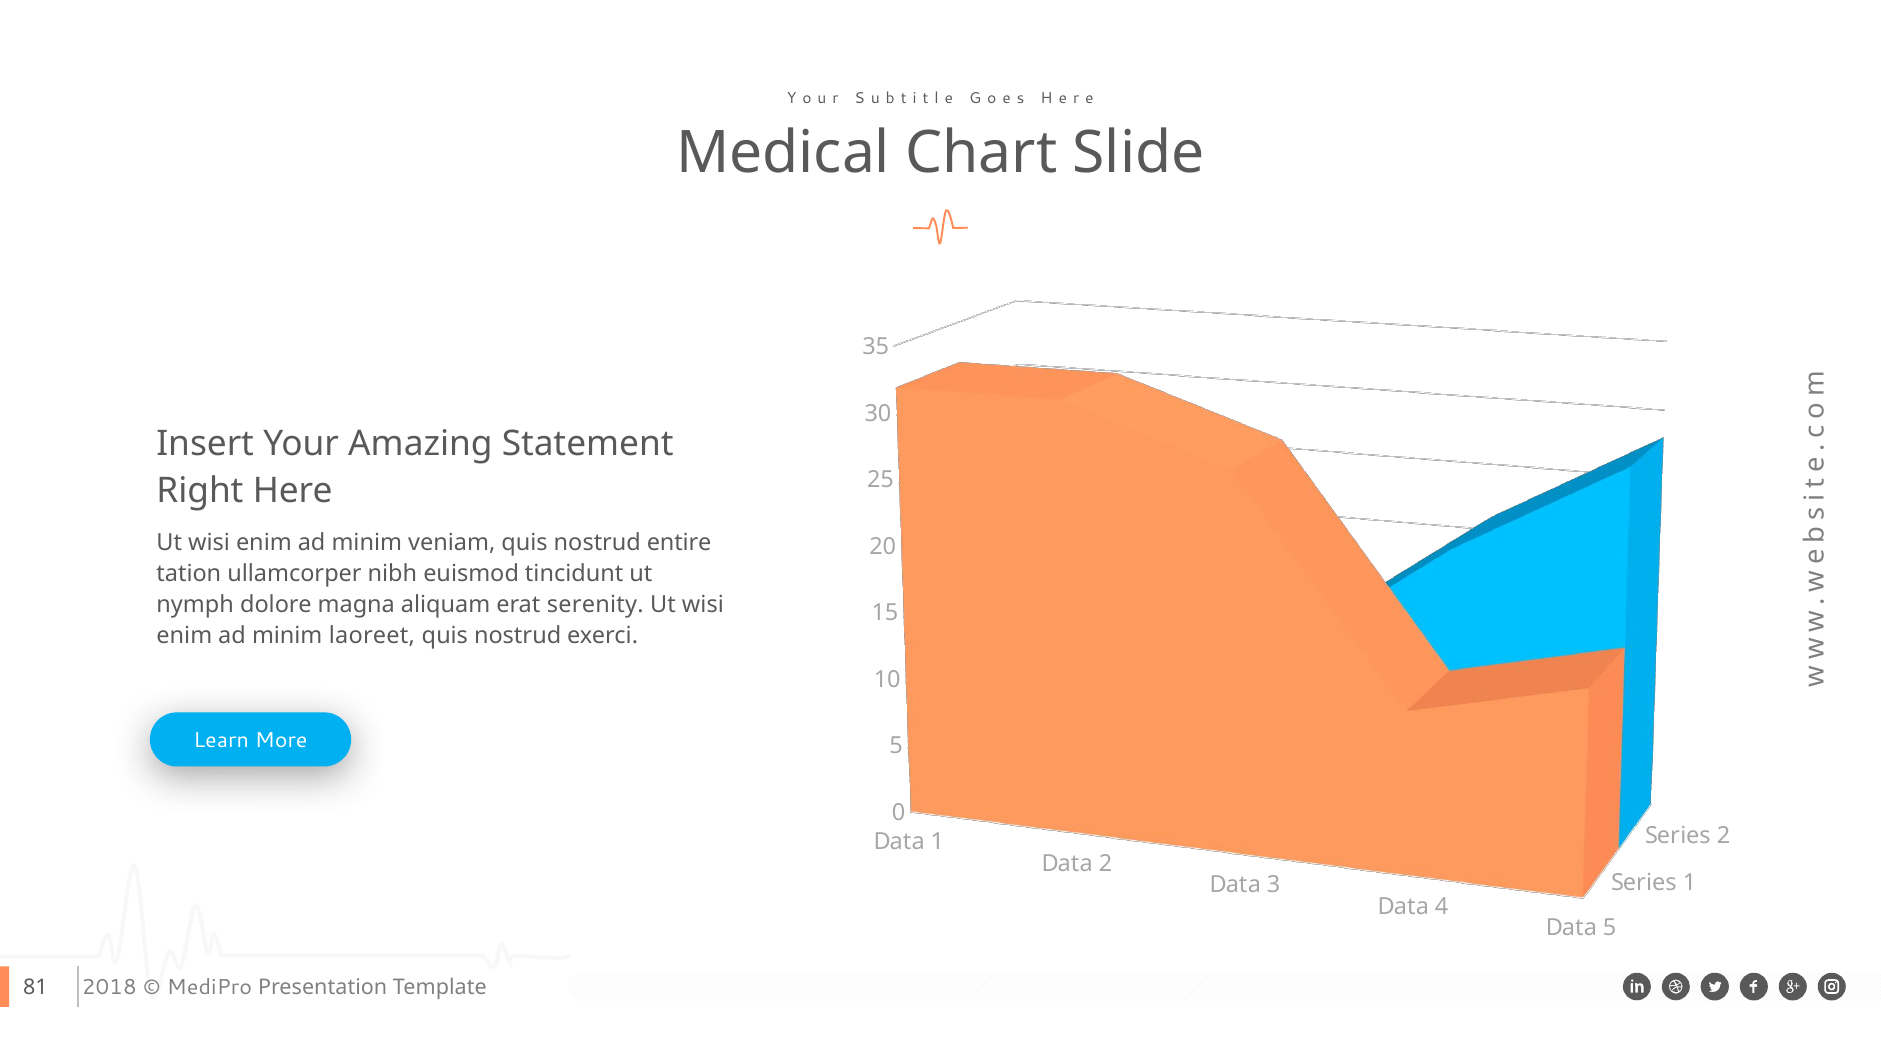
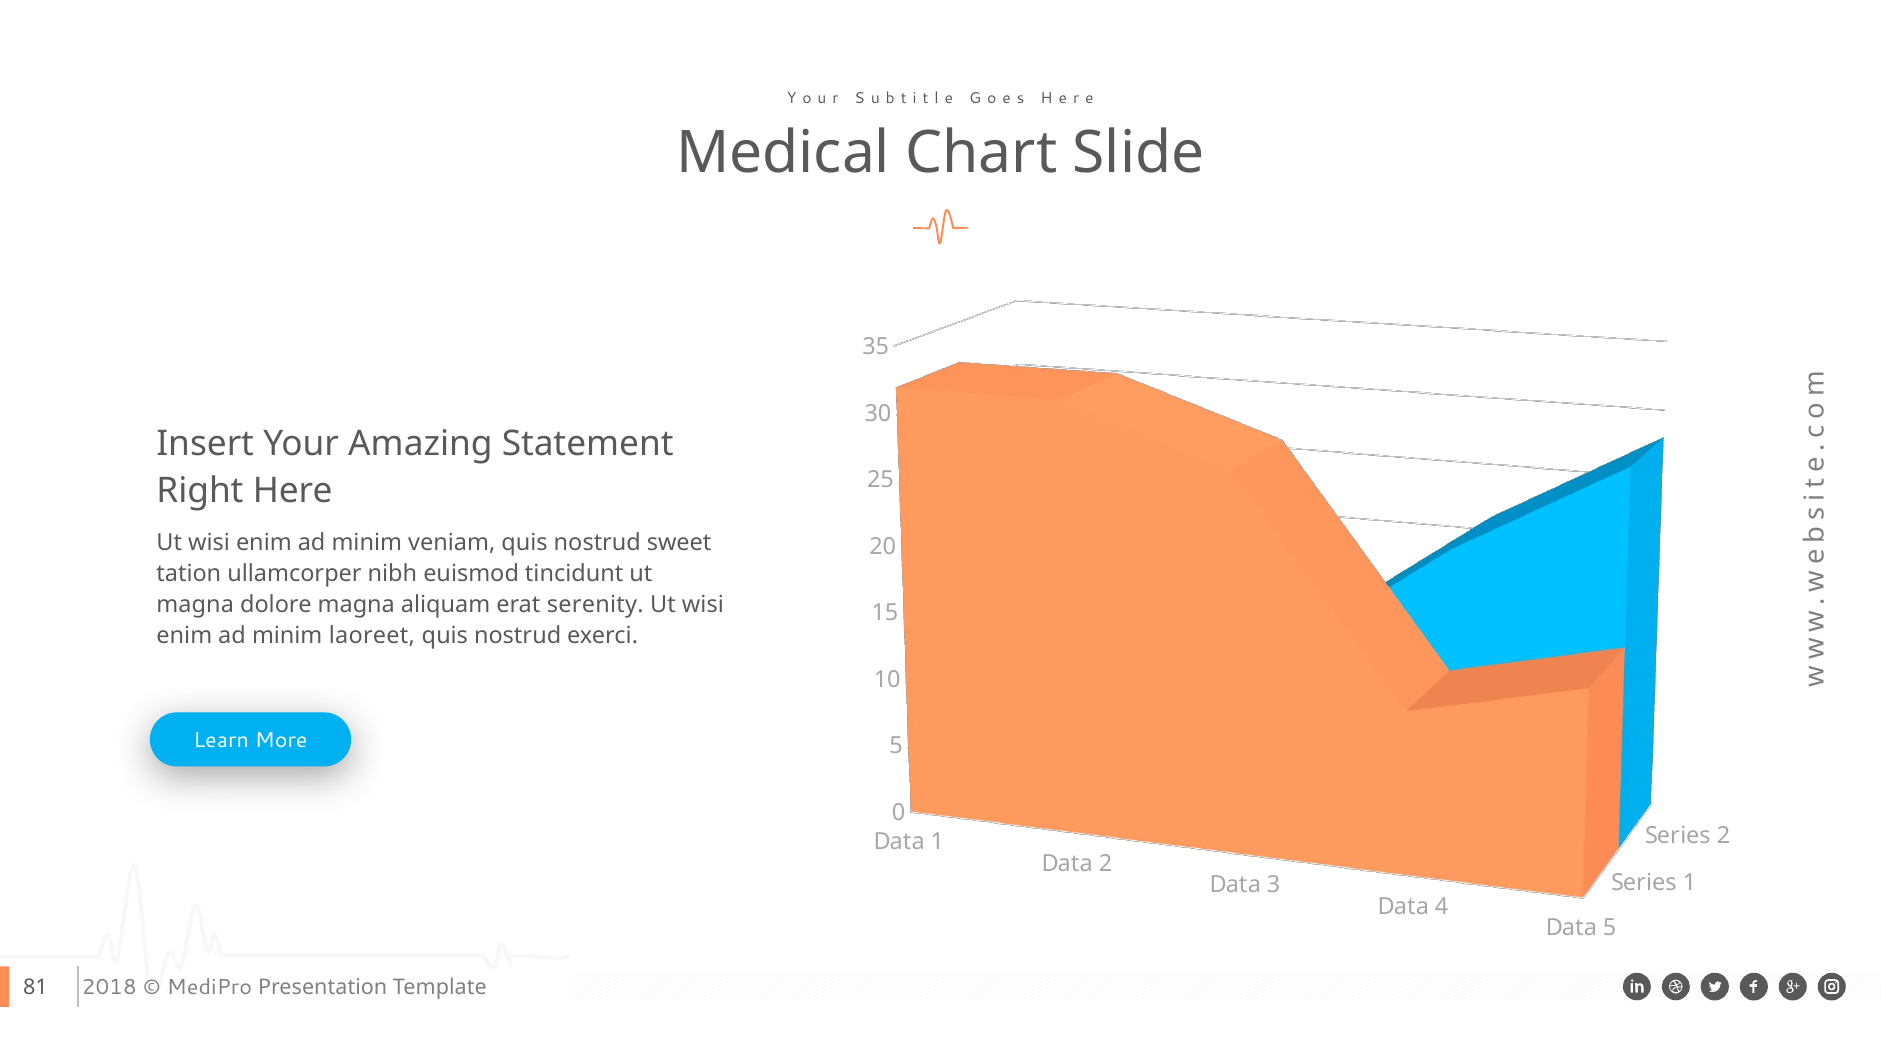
entire: entire -> sweet
nymph at (195, 604): nymph -> magna
